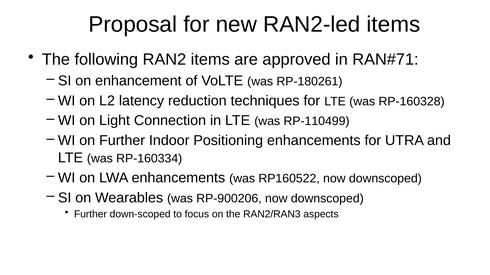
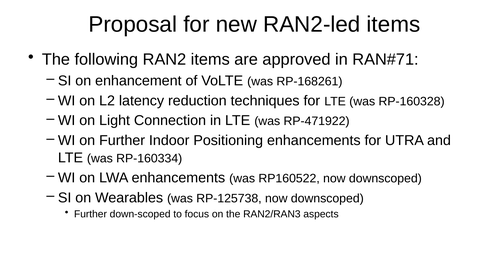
RP-180261: RP-180261 -> RP-168261
RP-110499: RP-110499 -> RP-471922
RP-900206: RP-900206 -> RP-125738
